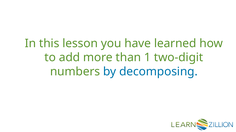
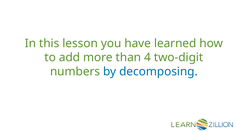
1: 1 -> 4
